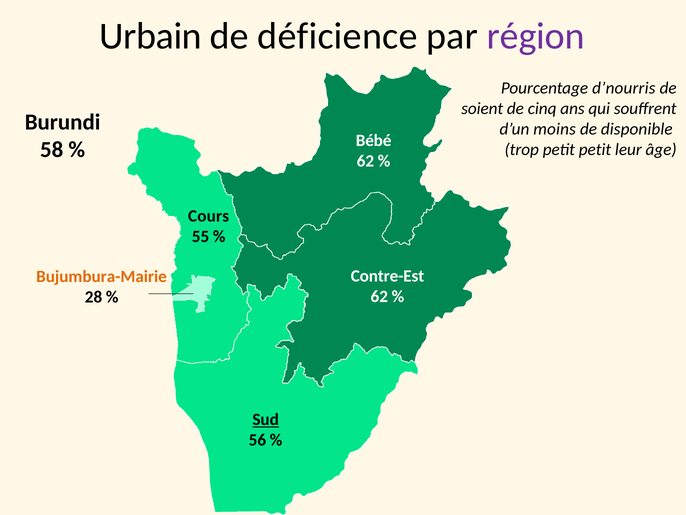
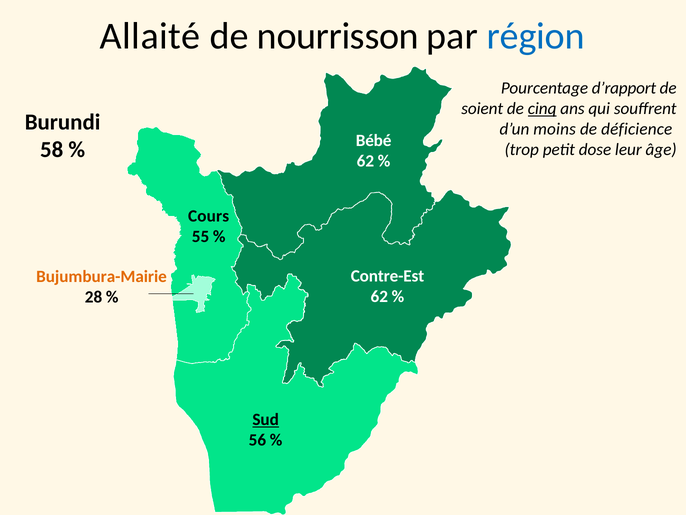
Urbain: Urbain -> Allaité
déficience: déficience -> nourrisson
région colour: purple -> blue
d’nourris: d’nourris -> d’rapport
cinq underline: none -> present
disponible: disponible -> déficience
petit petit: petit -> dose
